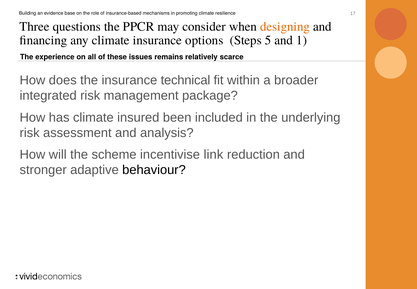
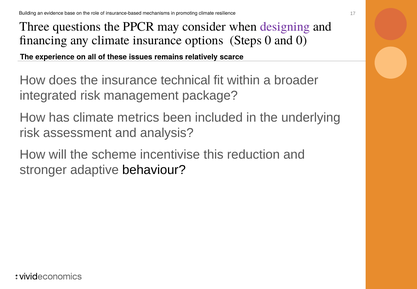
designing colour: orange -> purple
Steps 5: 5 -> 0
and 1: 1 -> 0
insured: insured -> metrics
link: link -> this
